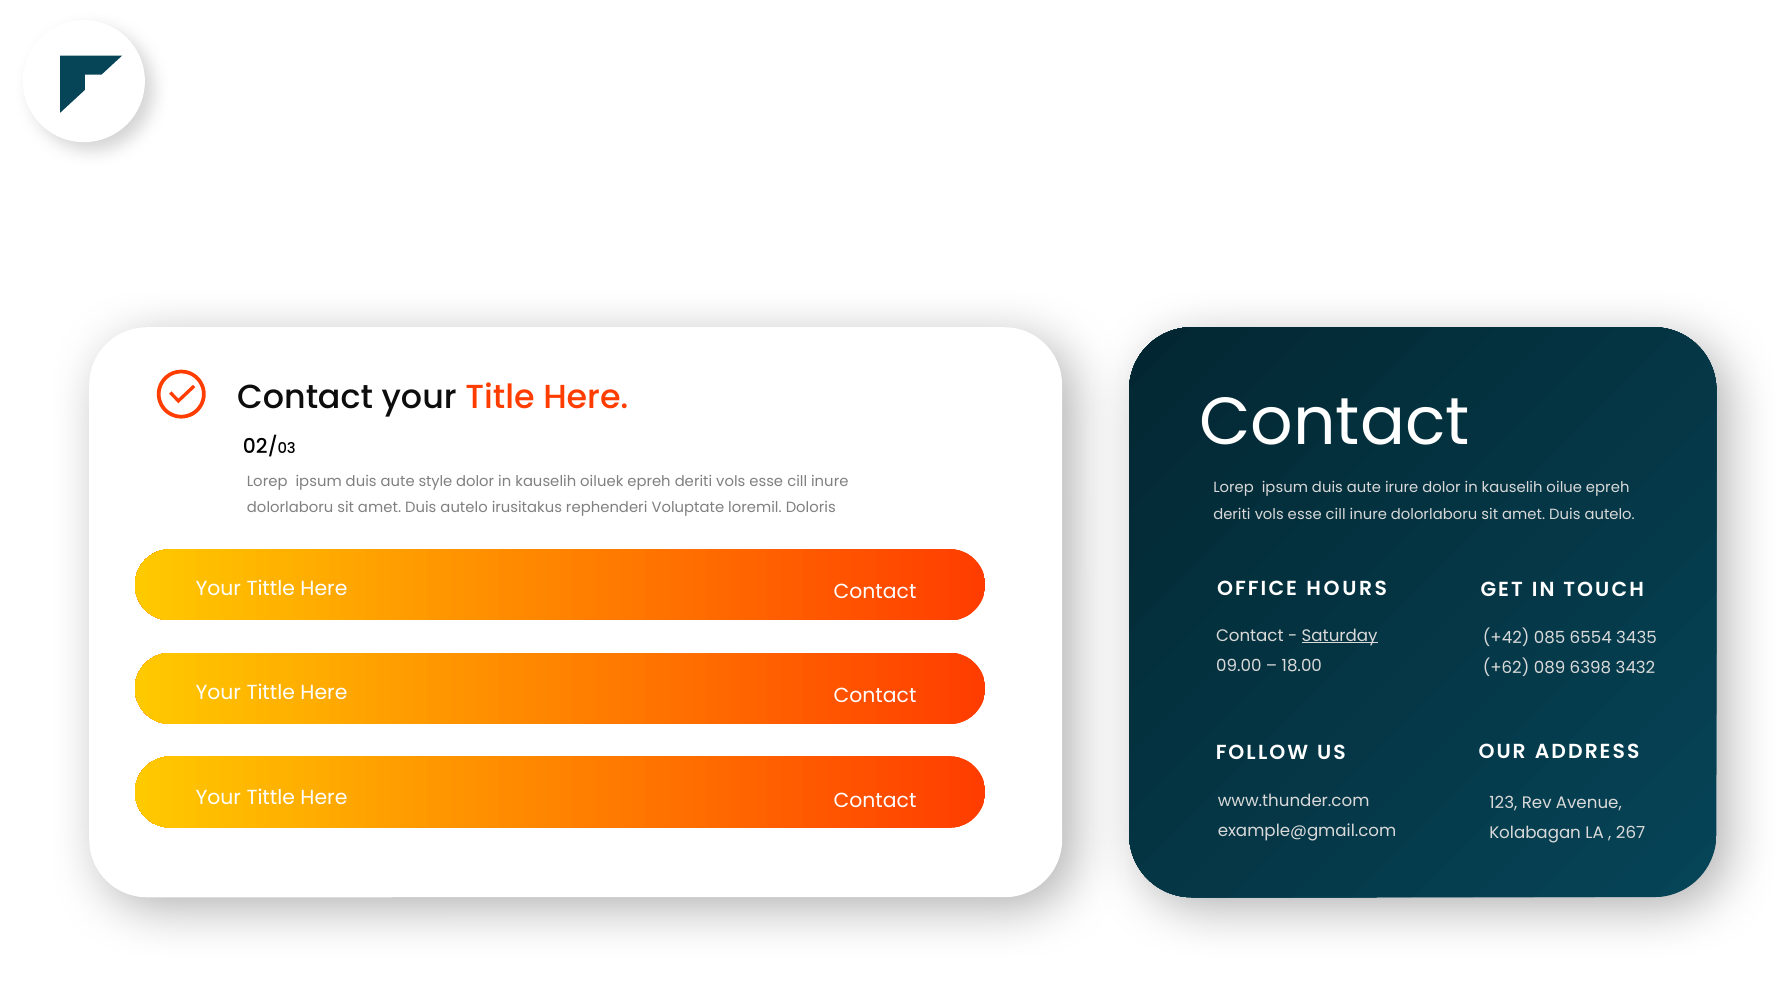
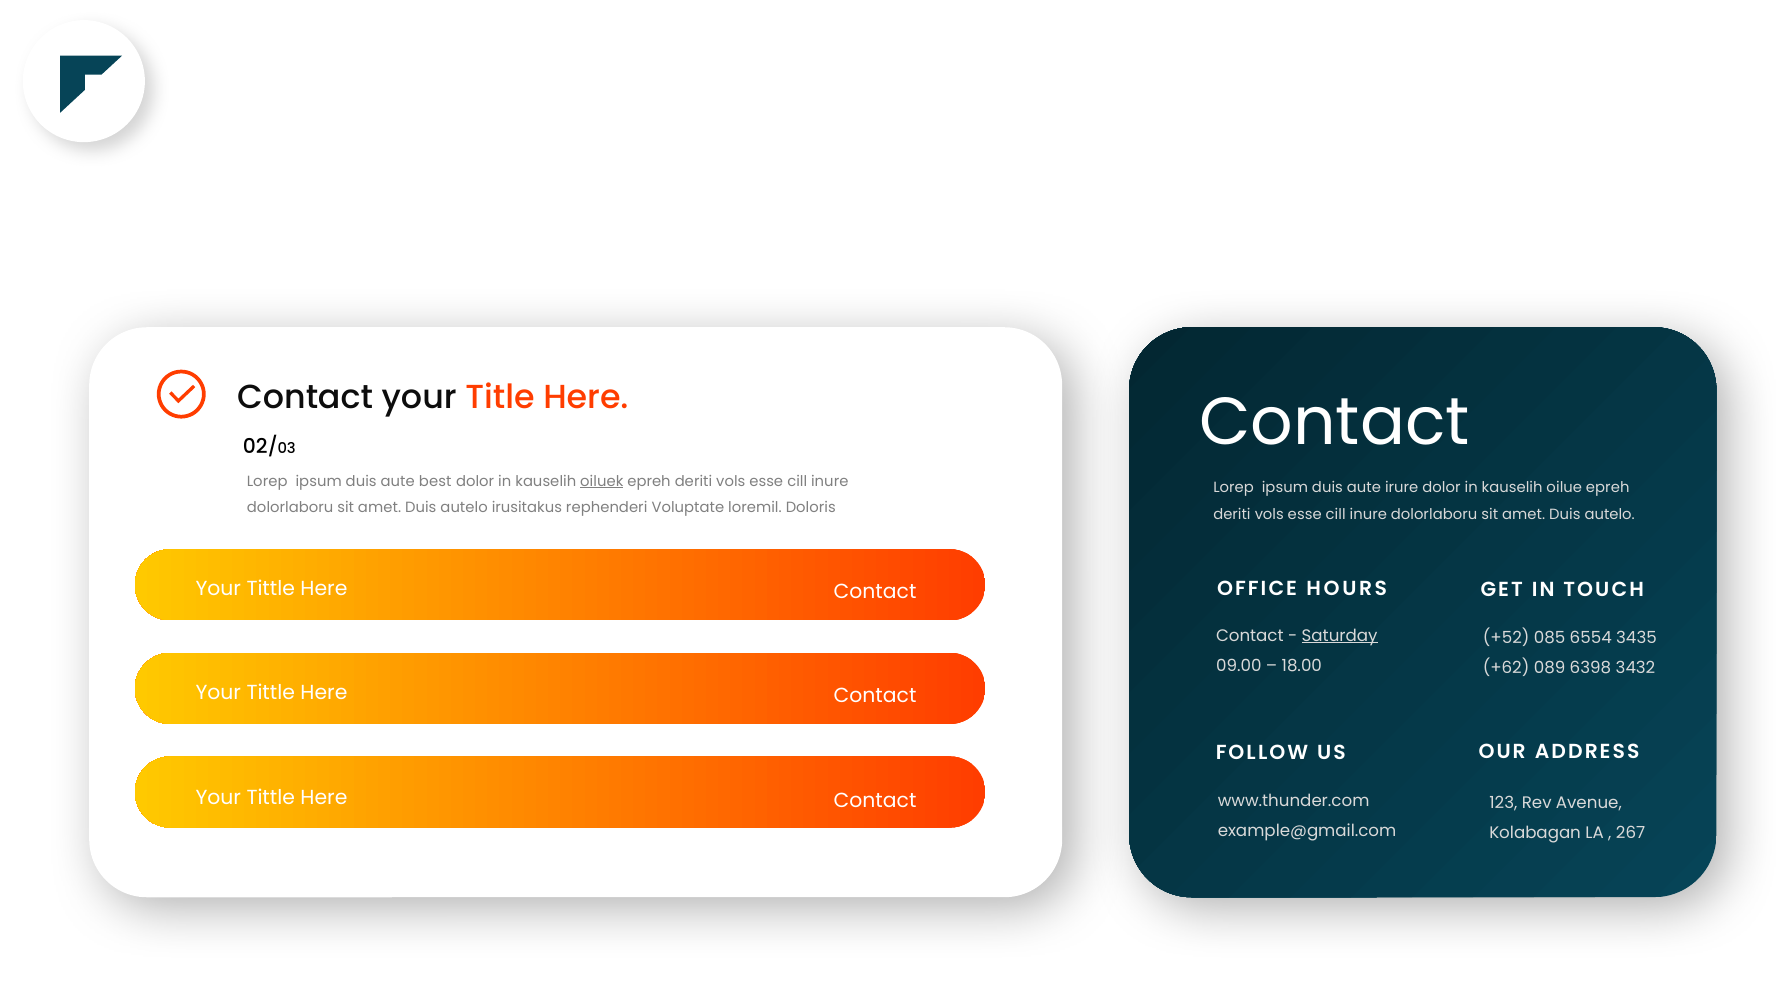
style: style -> best
oiluek underline: none -> present
+42: +42 -> +52
